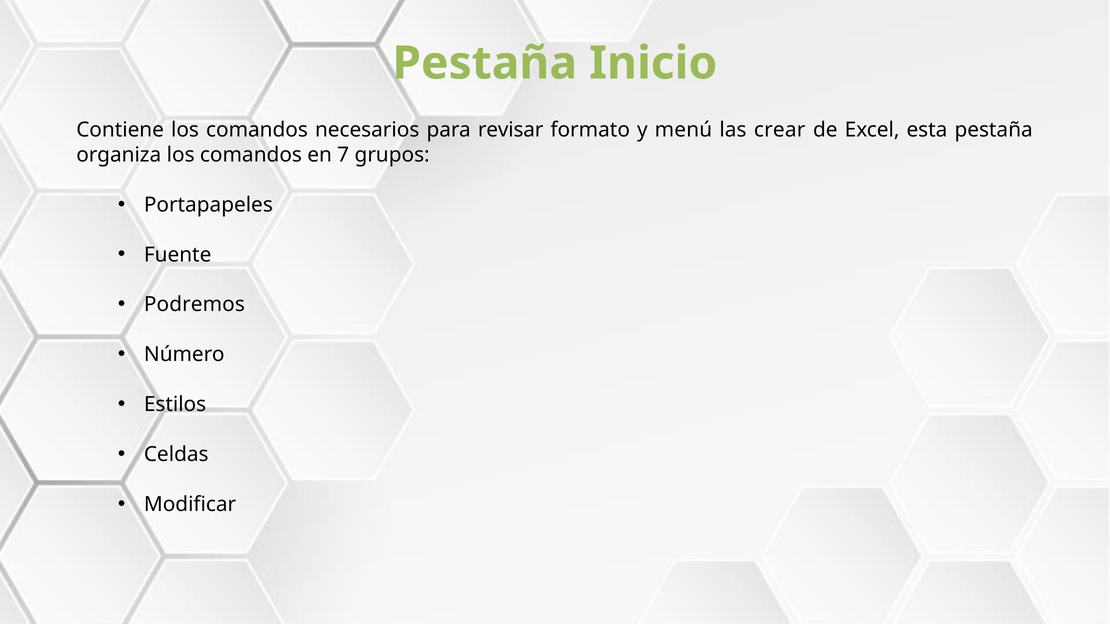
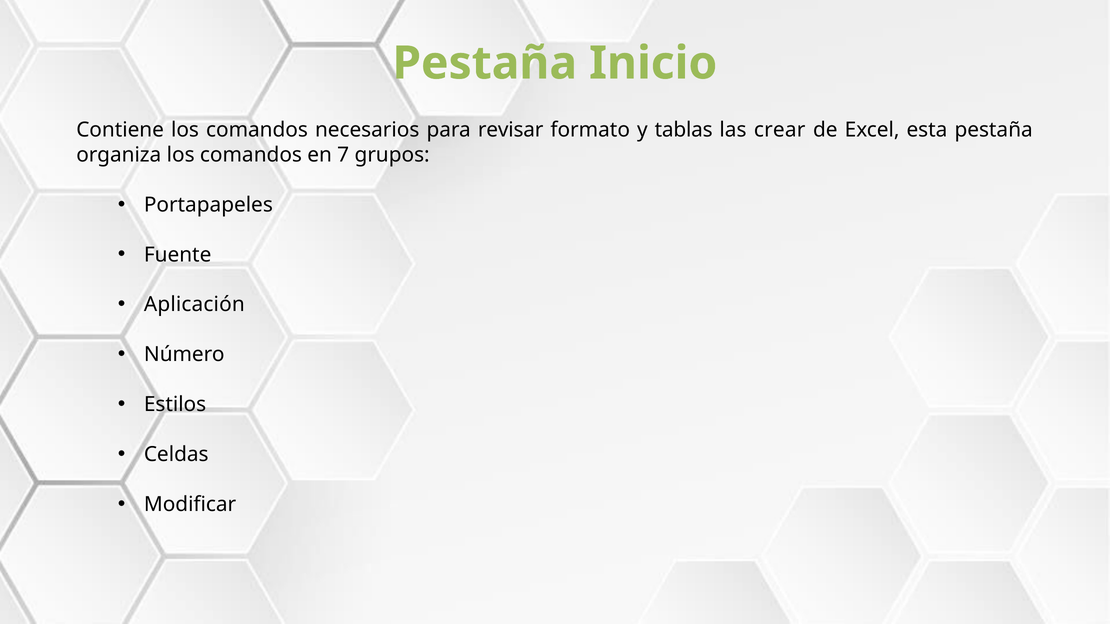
menú: menú -> tablas
Podremos: Podremos -> Aplicación
